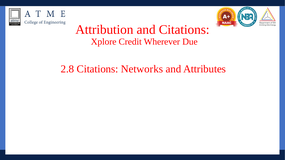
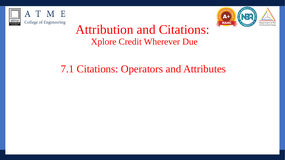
2.8: 2.8 -> 7.1
Networks: Networks -> Operators
